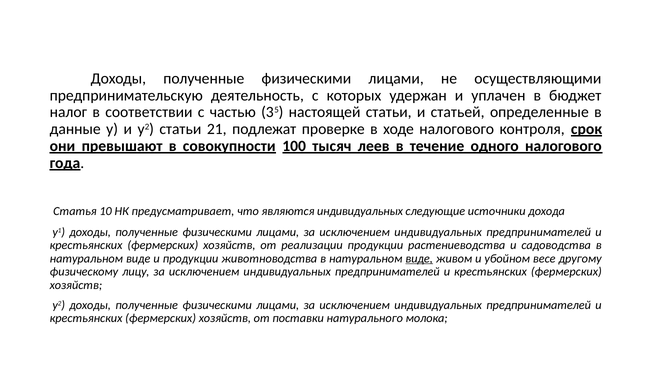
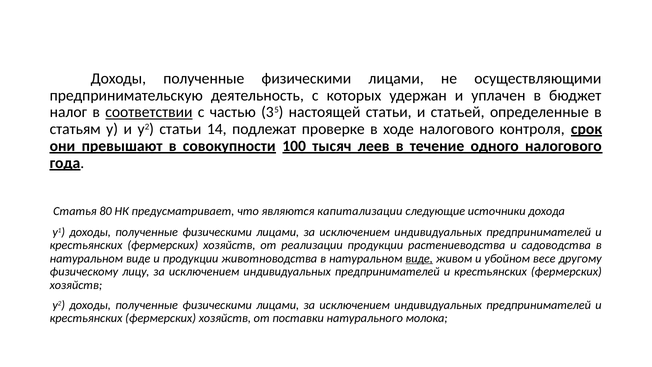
соответствии underline: none -> present
данные: данные -> статьям
21: 21 -> 14
10: 10 -> 80
являются индивидуальных: индивидуальных -> капитализации
